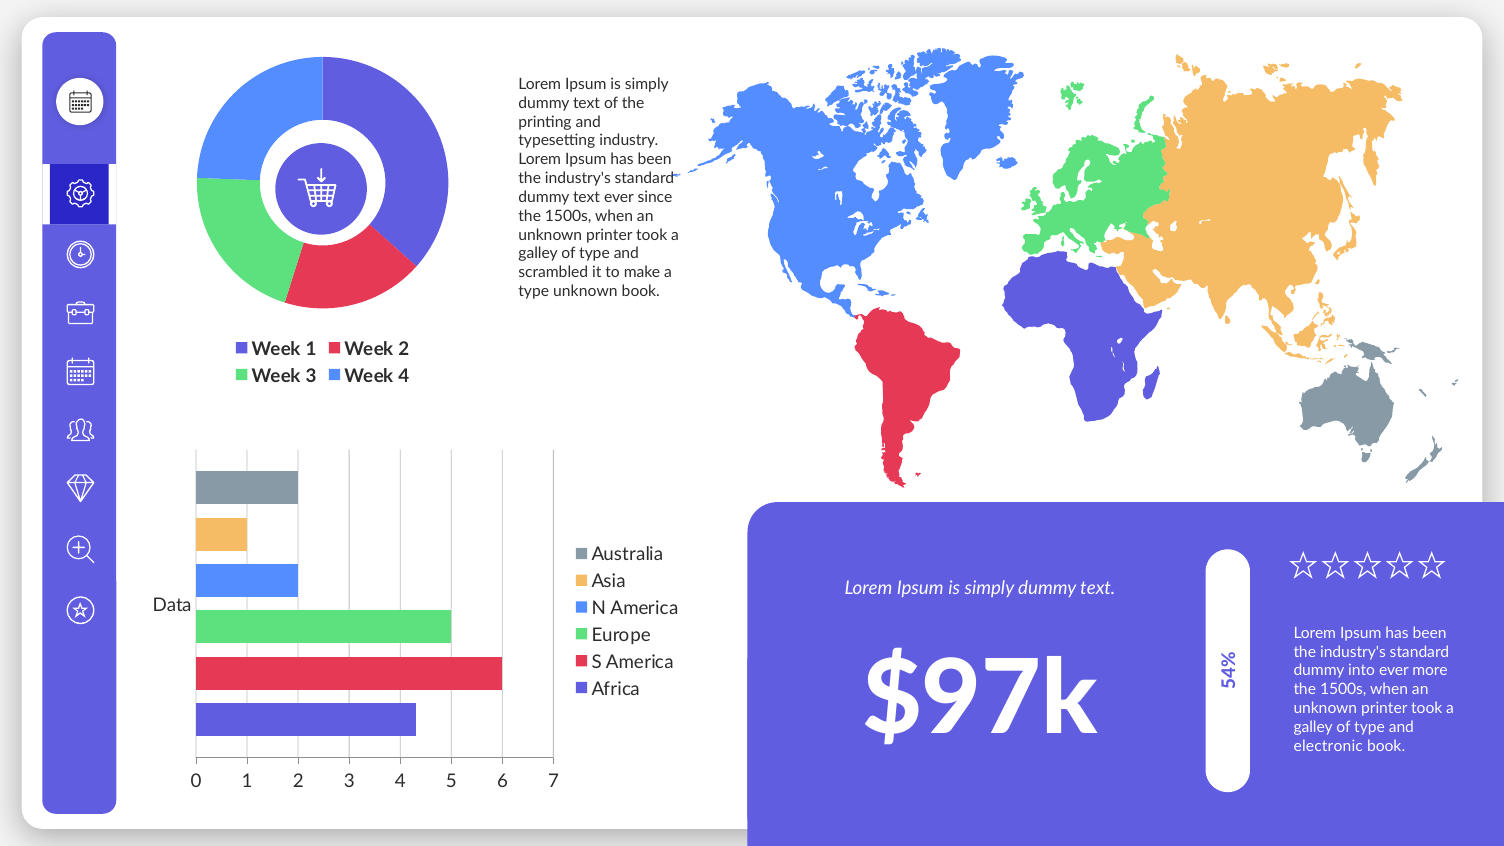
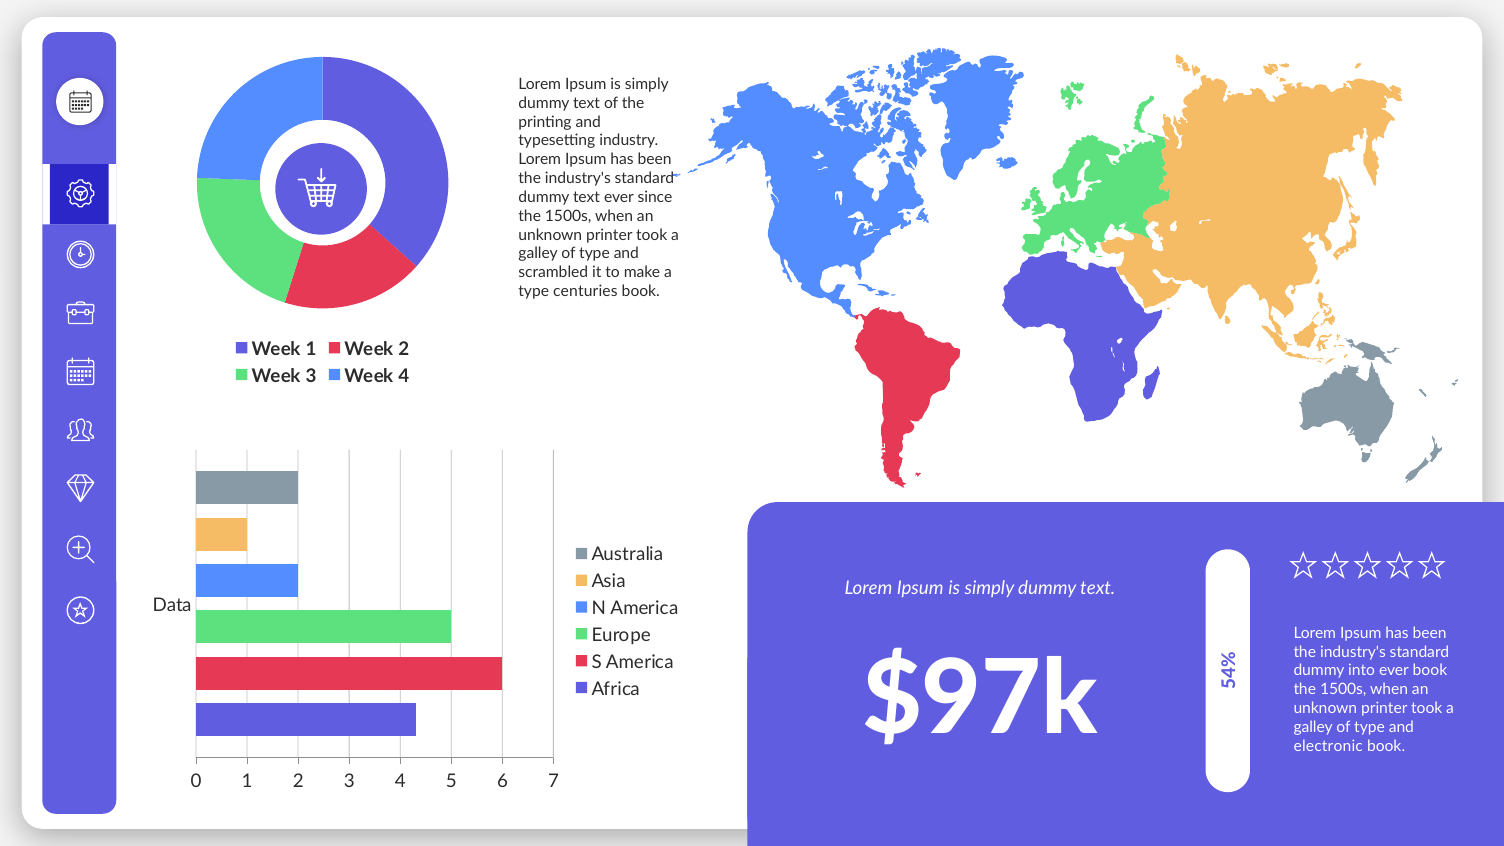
type unknown: unknown -> centuries
ever more: more -> book
